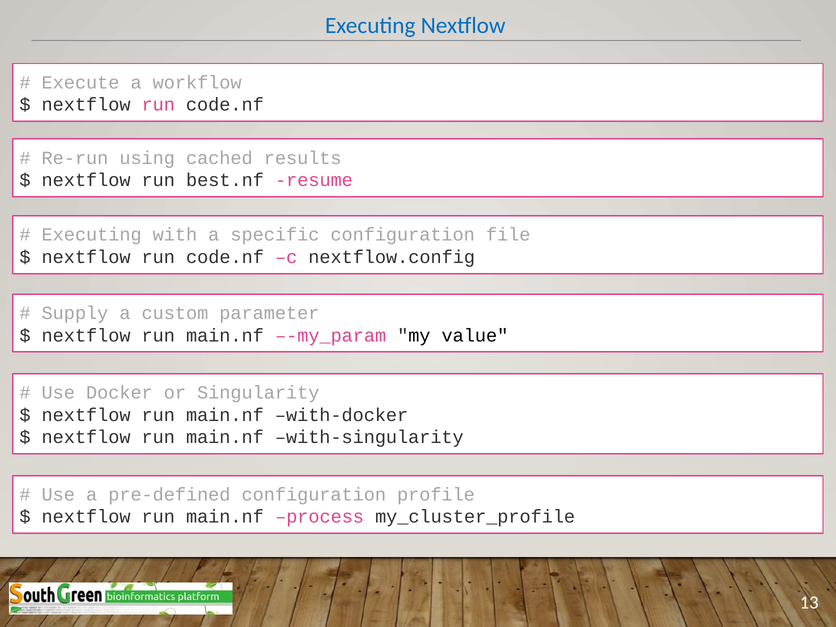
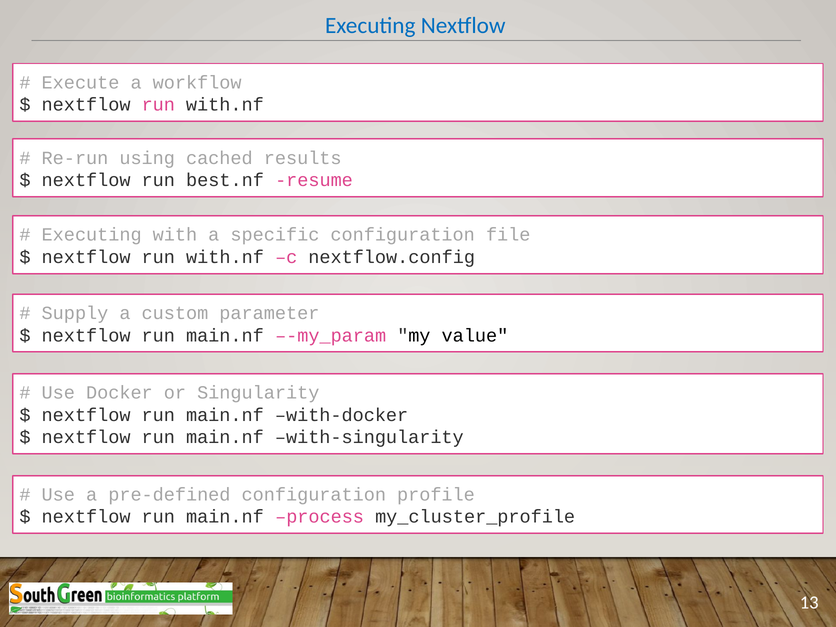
code.nf at (225, 105): code.nf -> with.nf
code.nf at (225, 257): code.nf -> with.nf
